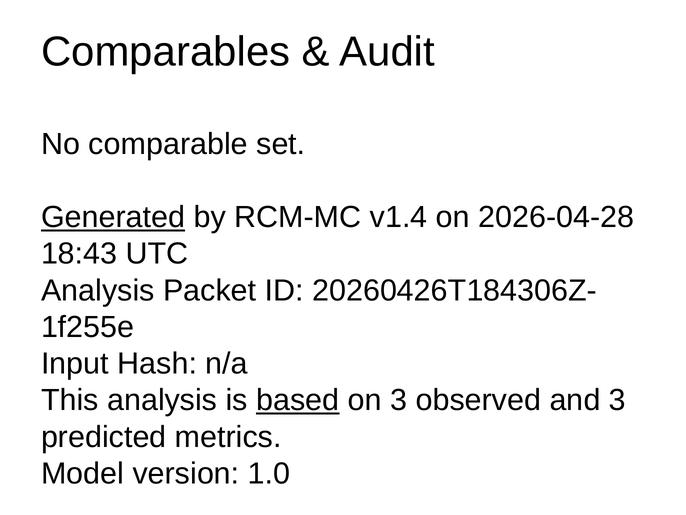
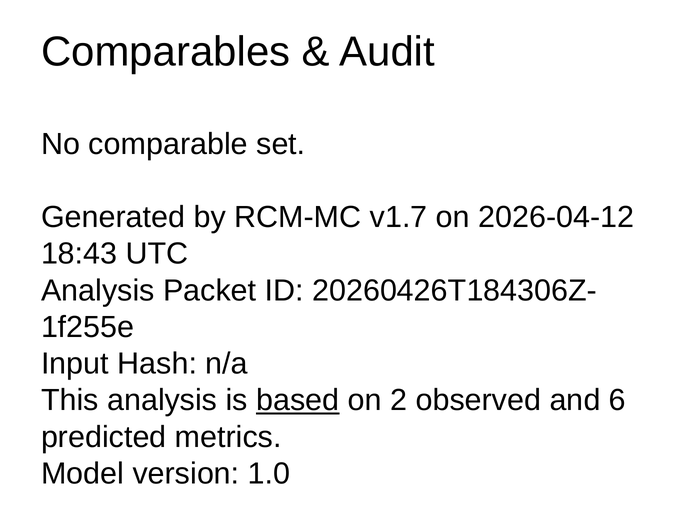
Generated underline: present -> none
v1.4: v1.4 -> v1.7
2026-04-28: 2026-04-28 -> 2026-04-12
on 3: 3 -> 2
and 3: 3 -> 6
